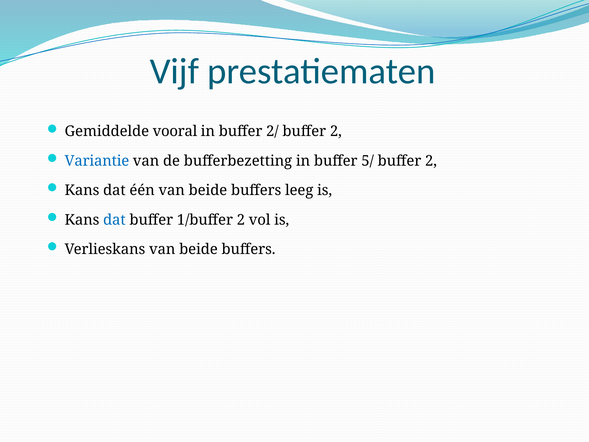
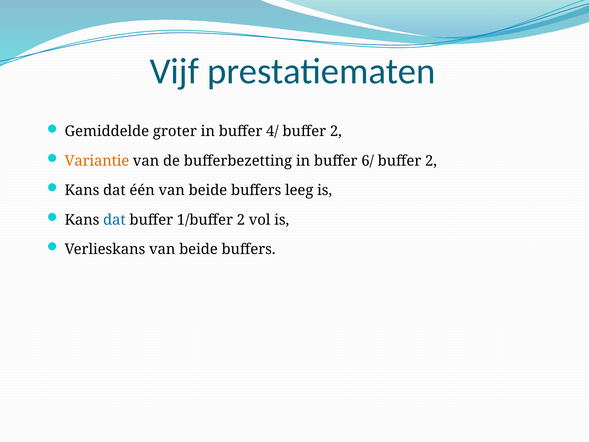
vooral: vooral -> groter
2/: 2/ -> 4/
Variantie colour: blue -> orange
5/: 5/ -> 6/
